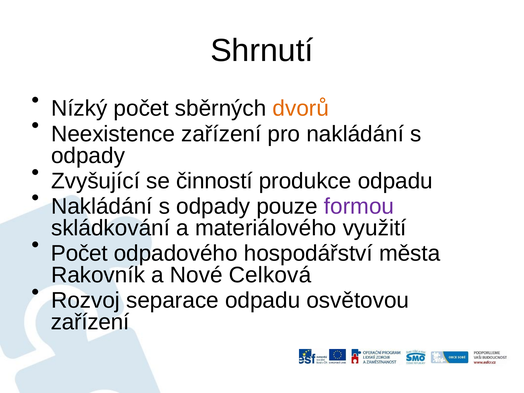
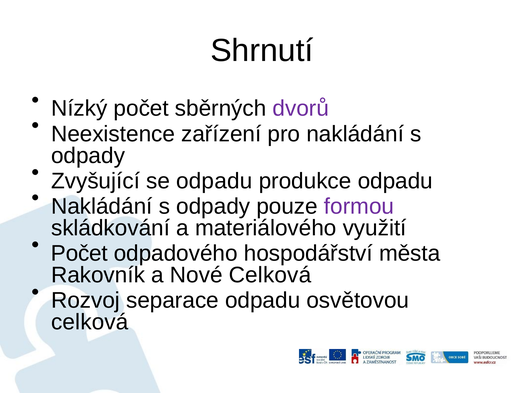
dvorů colour: orange -> purple
se činností: činností -> odpadu
zařízení at (90, 322): zařízení -> celková
